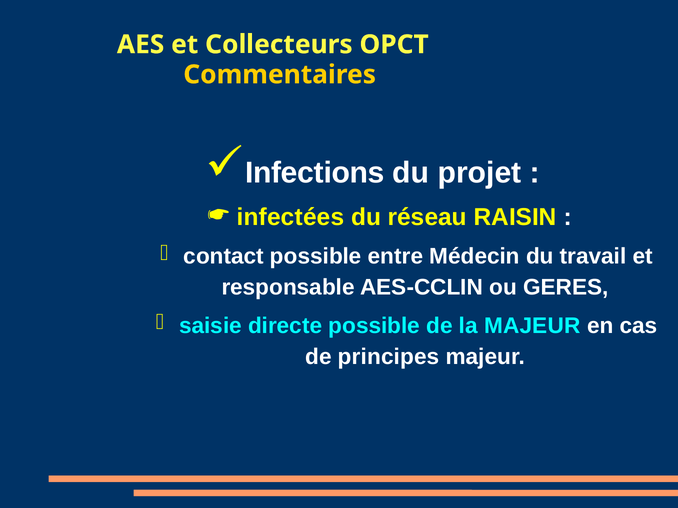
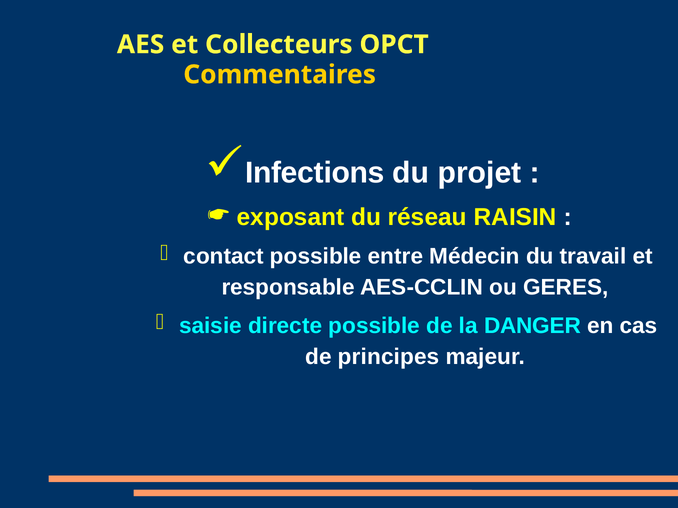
infectées: infectées -> exposant
la MAJEUR: MAJEUR -> DANGER
